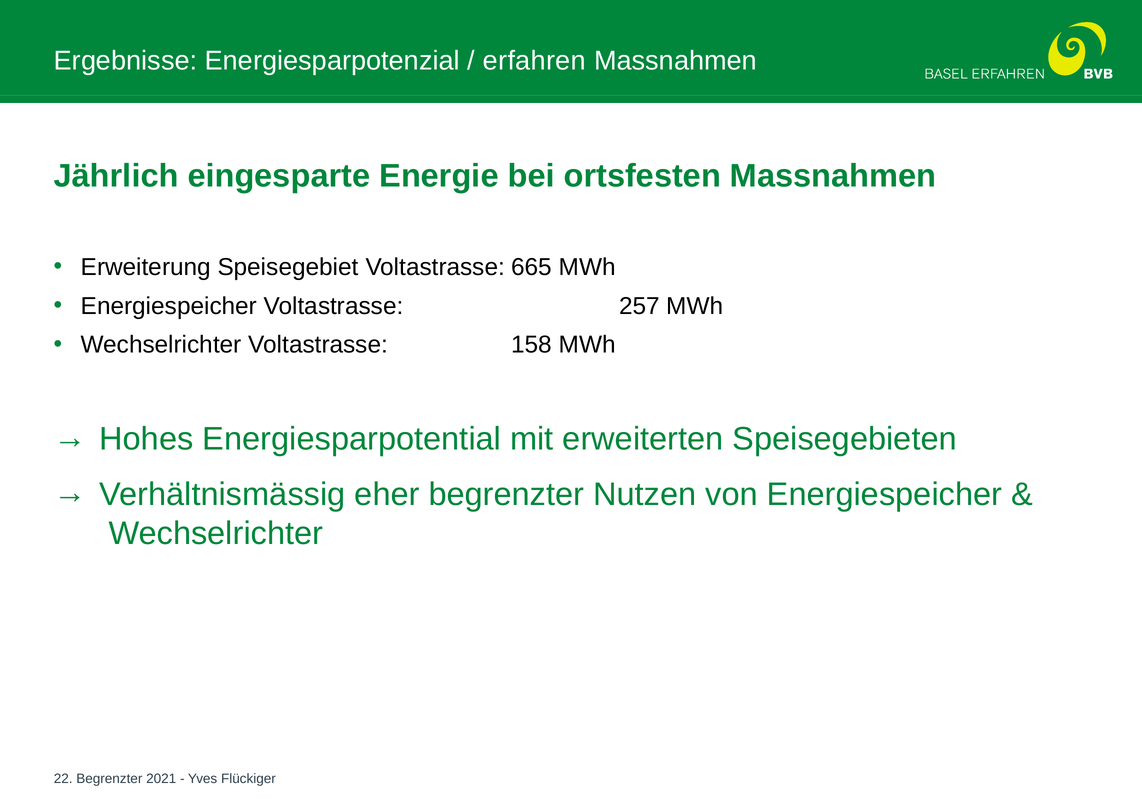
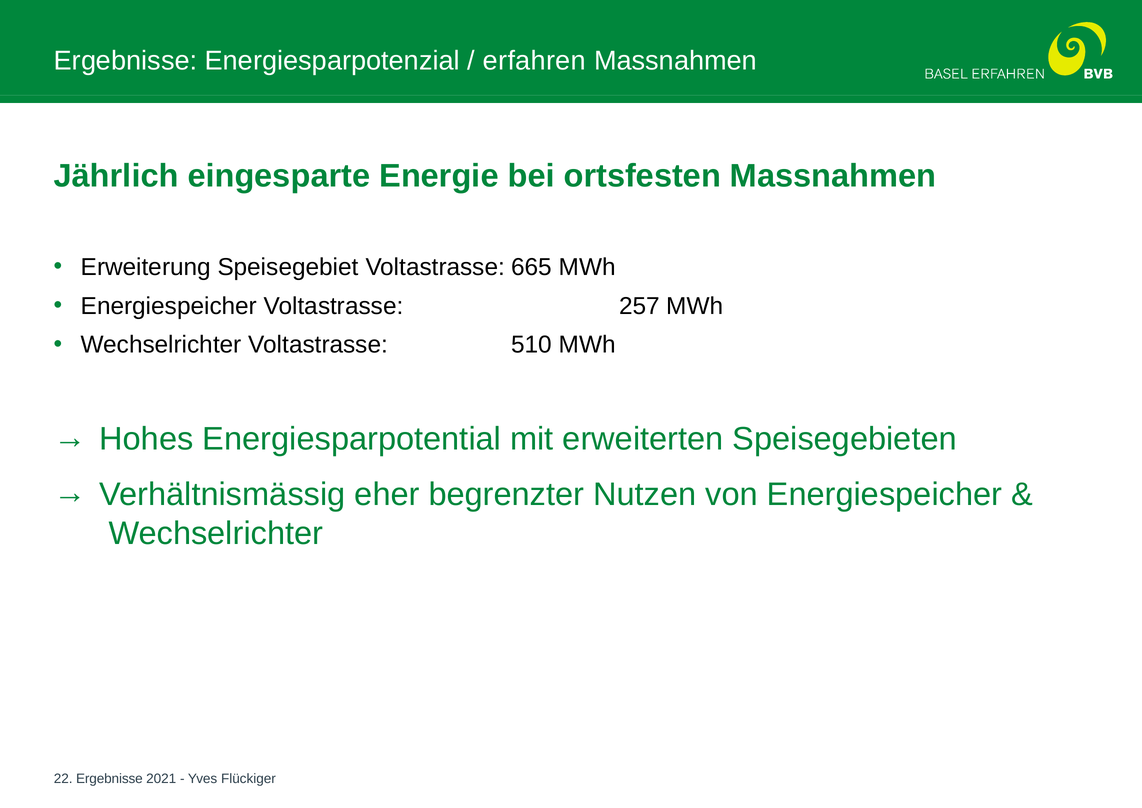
158: 158 -> 510
22 Begrenzter: Begrenzter -> Ergebnisse
